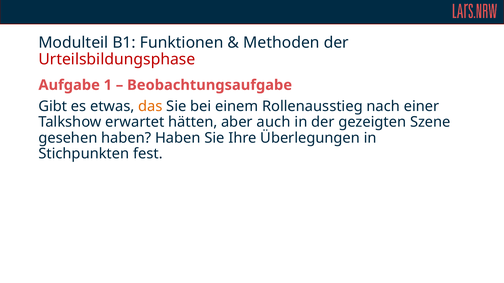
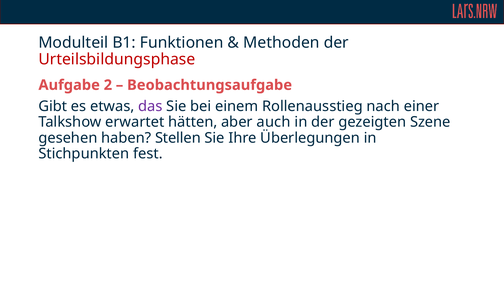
1: 1 -> 2
das colour: orange -> purple
haben Haben: Haben -> Stellen
